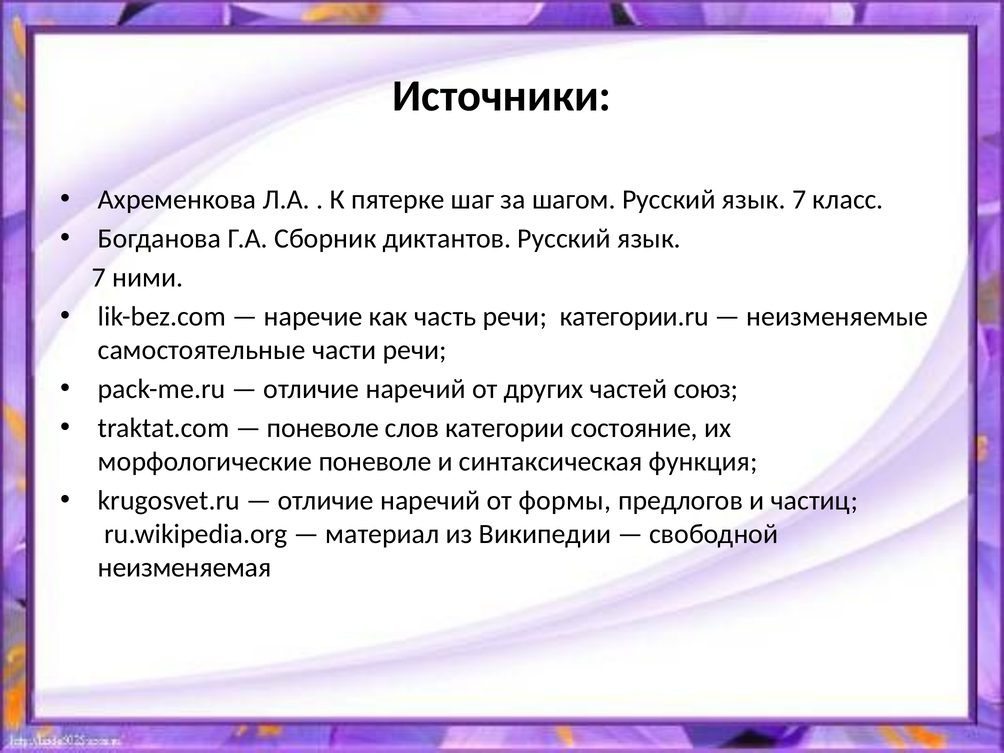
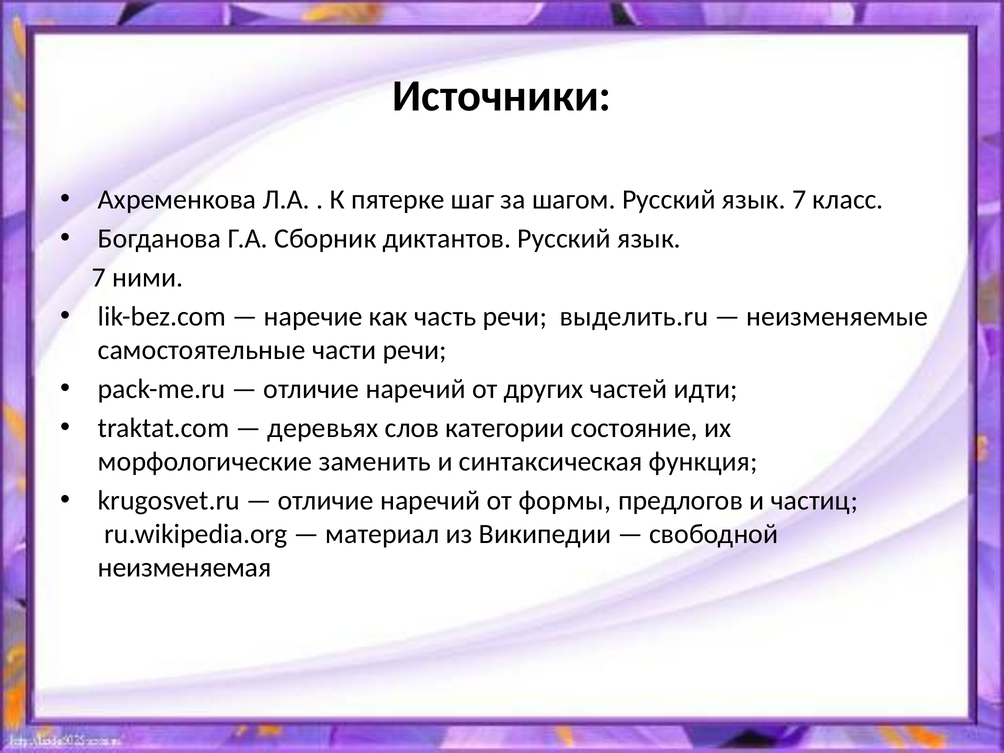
категории.ru: категории.ru -> выделить.ru
союз: союз -> идти
поневоле at (323, 428): поневоле -> деревьях
морфологические поневоле: поневоле -> заменить
